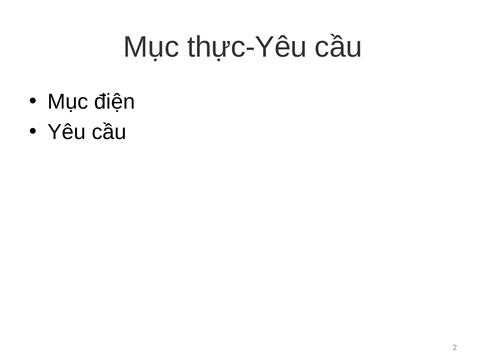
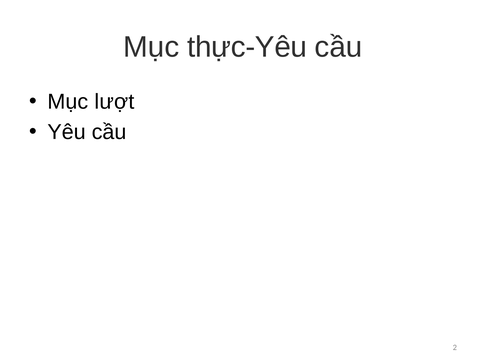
điện: điện -> lượt
